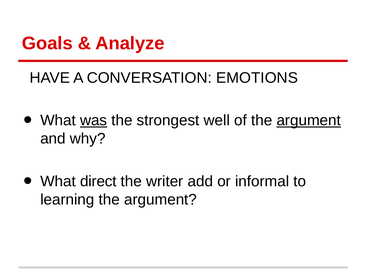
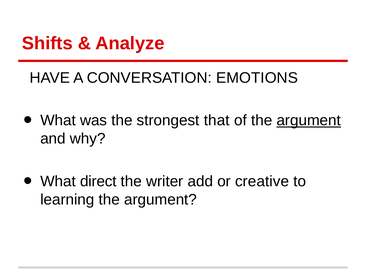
Goals: Goals -> Shifts
was underline: present -> none
well: well -> that
informal: informal -> creative
